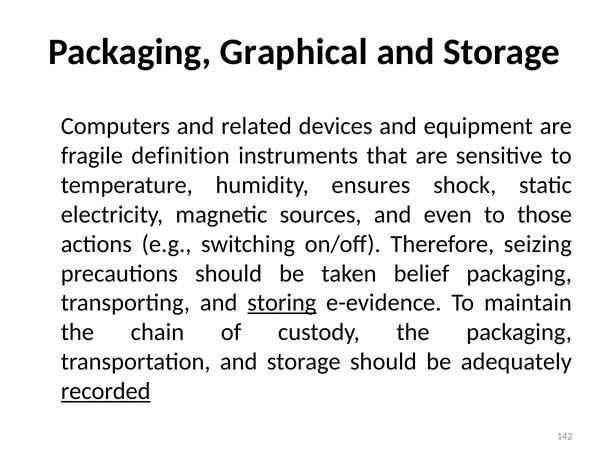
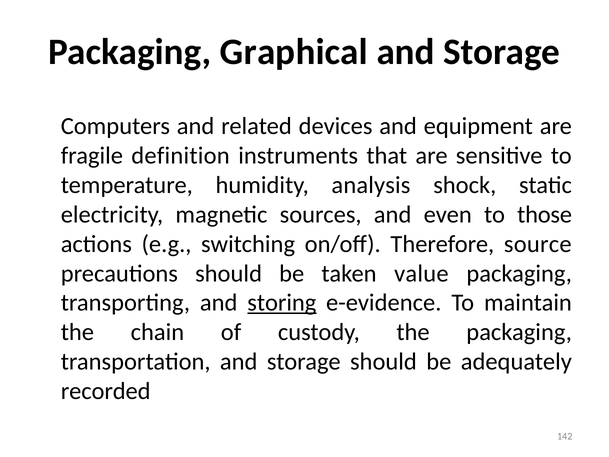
ensures: ensures -> analysis
seizing: seizing -> source
belief: belief -> value
recorded underline: present -> none
